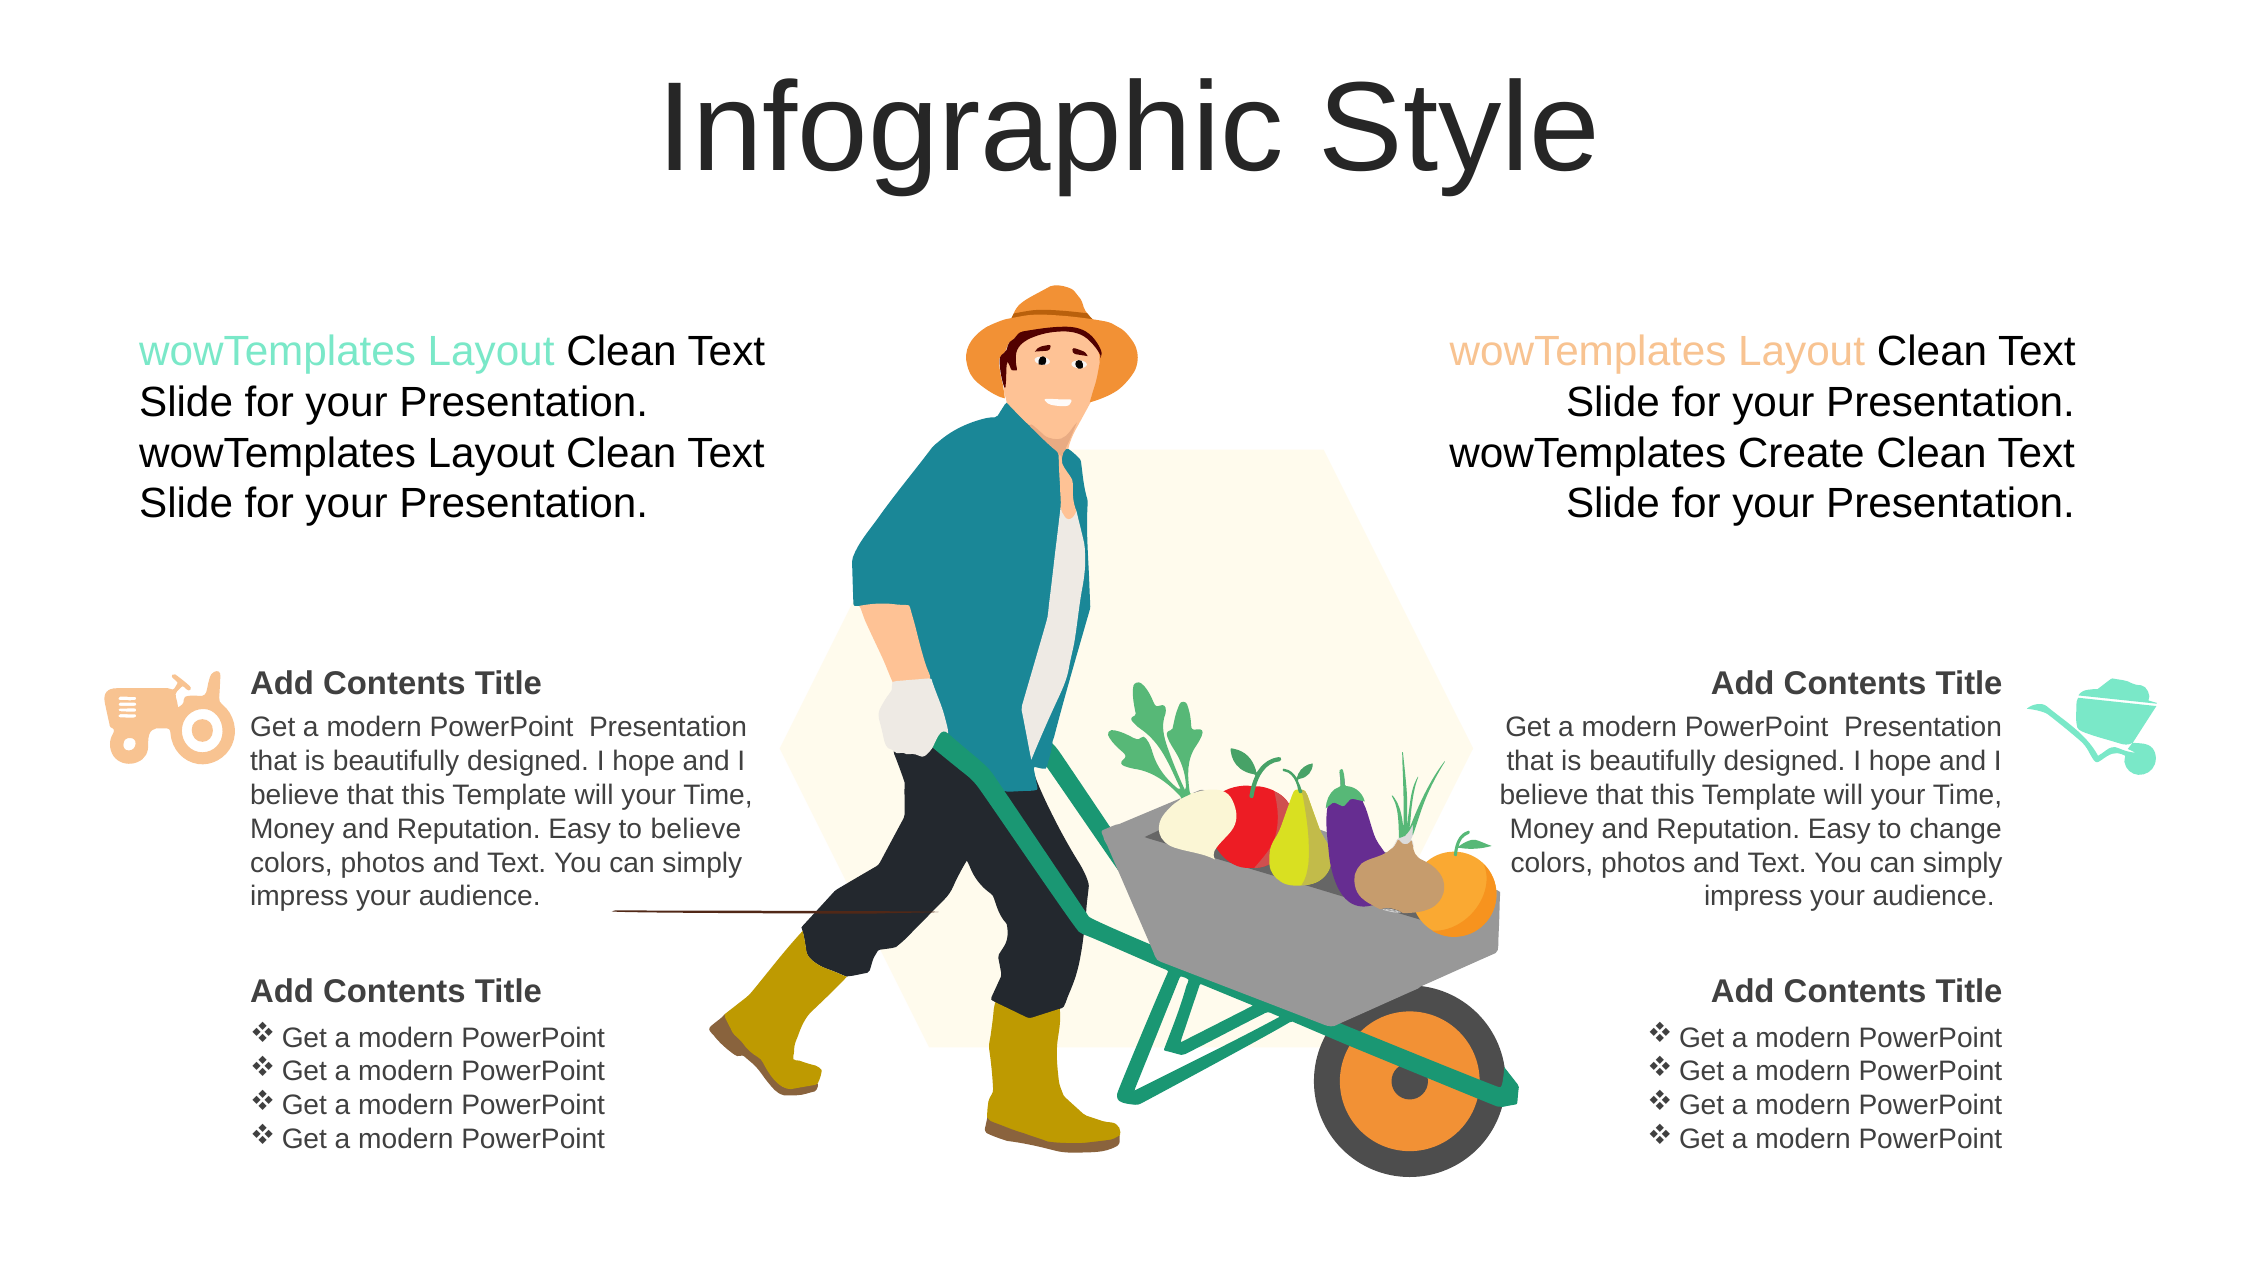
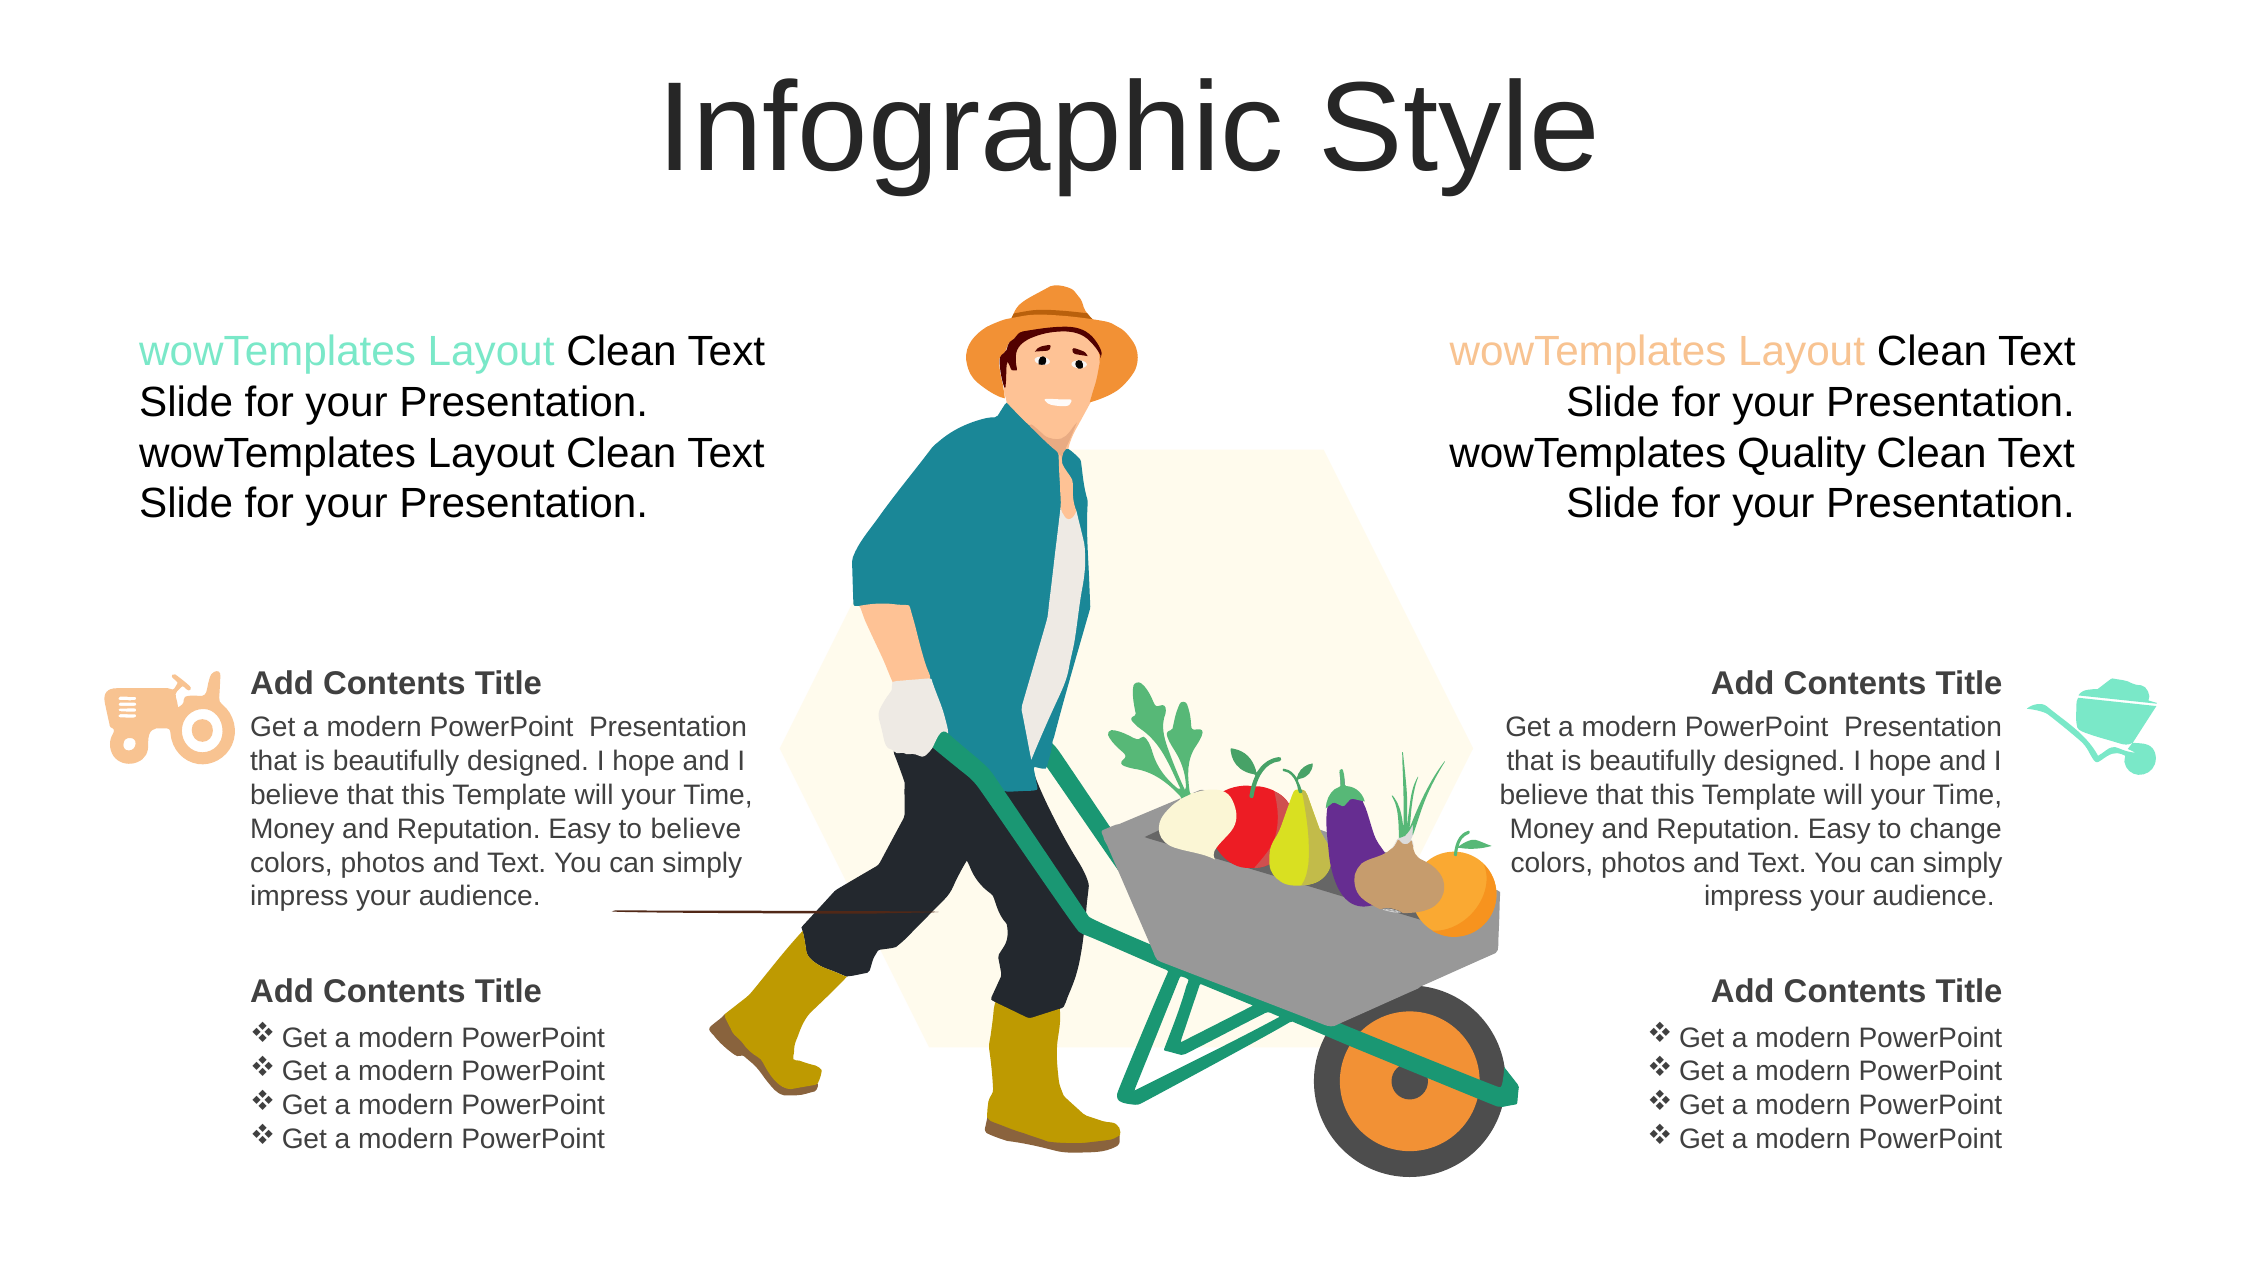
Create: Create -> Quality
